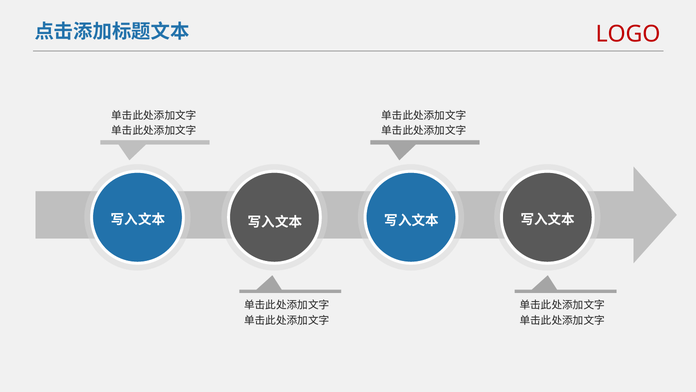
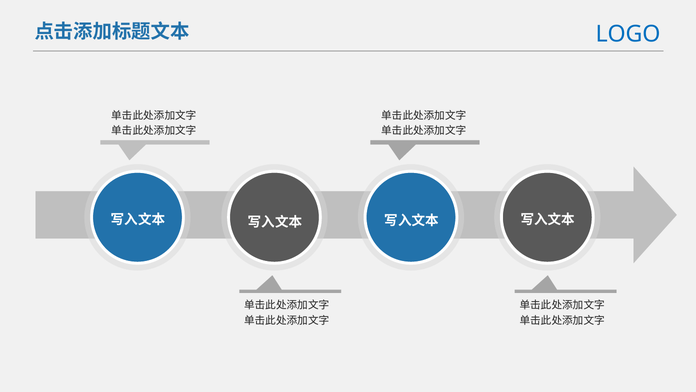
LOGO colour: red -> blue
